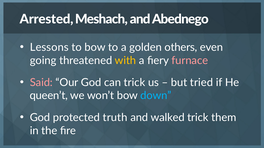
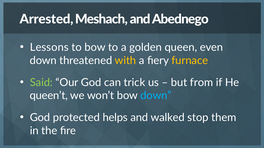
others: others -> queen
going at (43, 61): going -> down
furnace colour: pink -> yellow
Said colour: pink -> light green
tried: tried -> from
truth: truth -> helps
walked trick: trick -> stop
